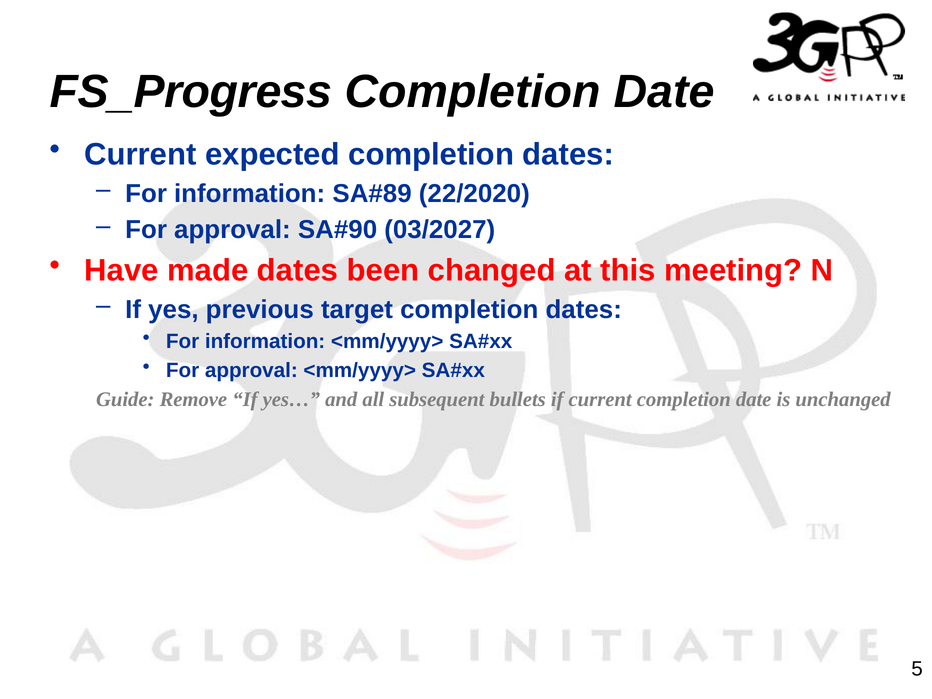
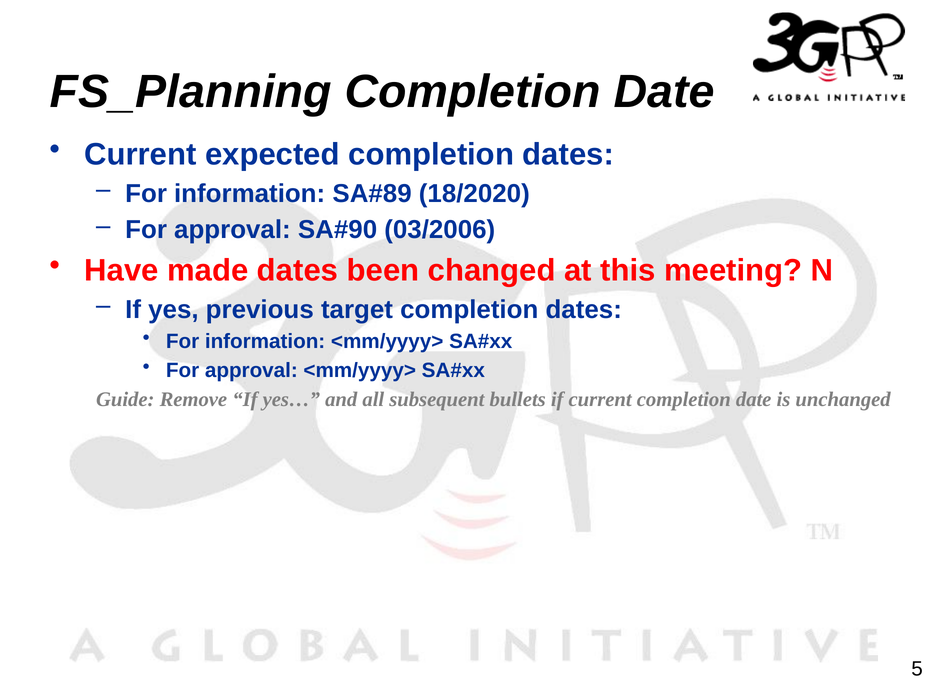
FS_Progress: FS_Progress -> FS_Planning
22/2020: 22/2020 -> 18/2020
03/2027: 03/2027 -> 03/2006
